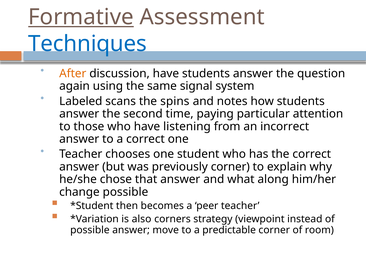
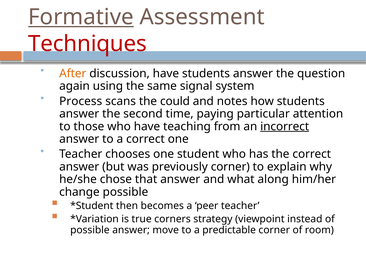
Techniques colour: blue -> red
Labeled: Labeled -> Process
spins: spins -> could
listening: listening -> teaching
incorrect underline: none -> present
also: also -> true
